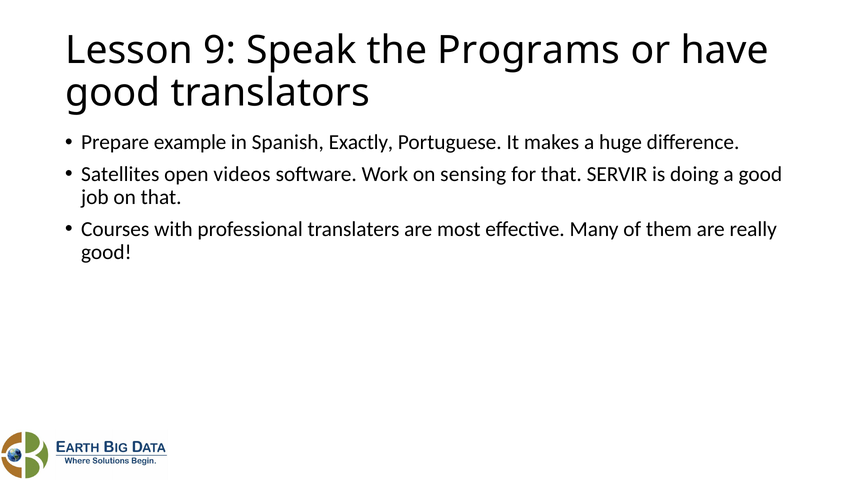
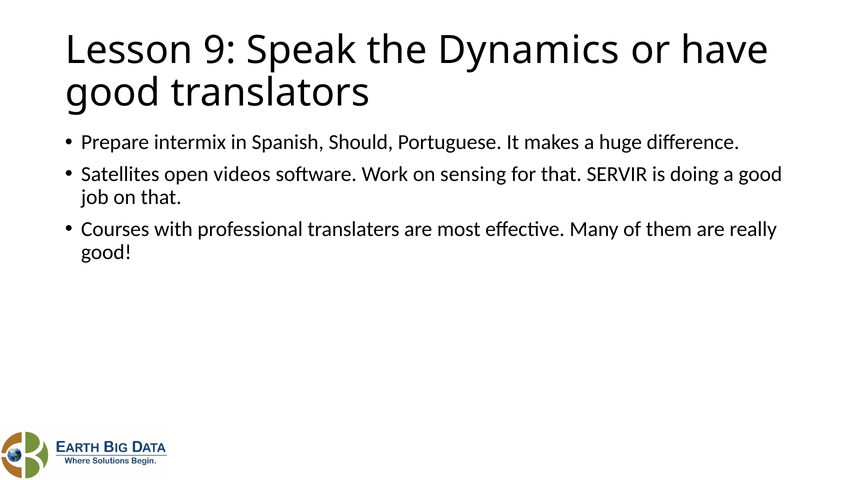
Programs: Programs -> Dynamics
example: example -> intermix
Exactly: Exactly -> Should
